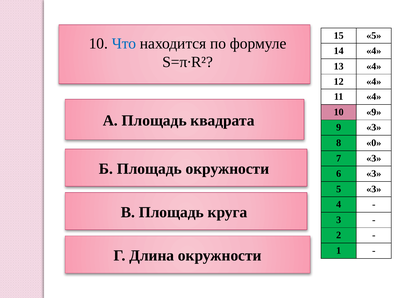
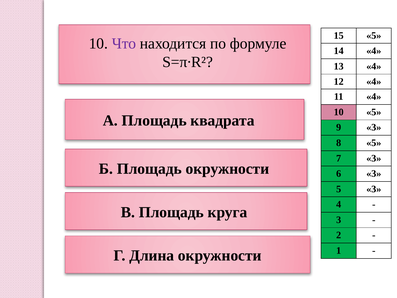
Что colour: blue -> purple
10 9: 9 -> 5
8 0: 0 -> 5
